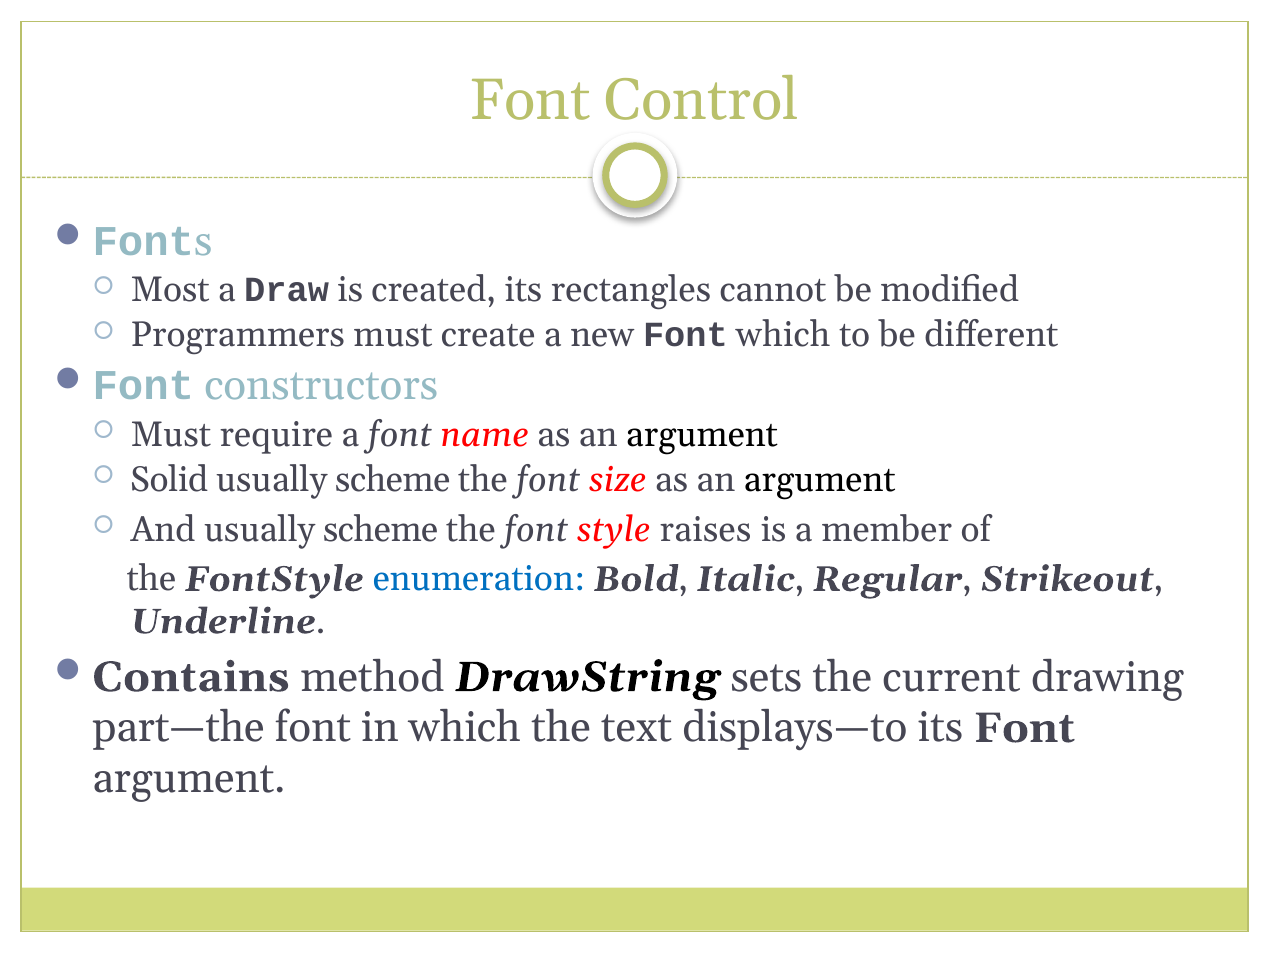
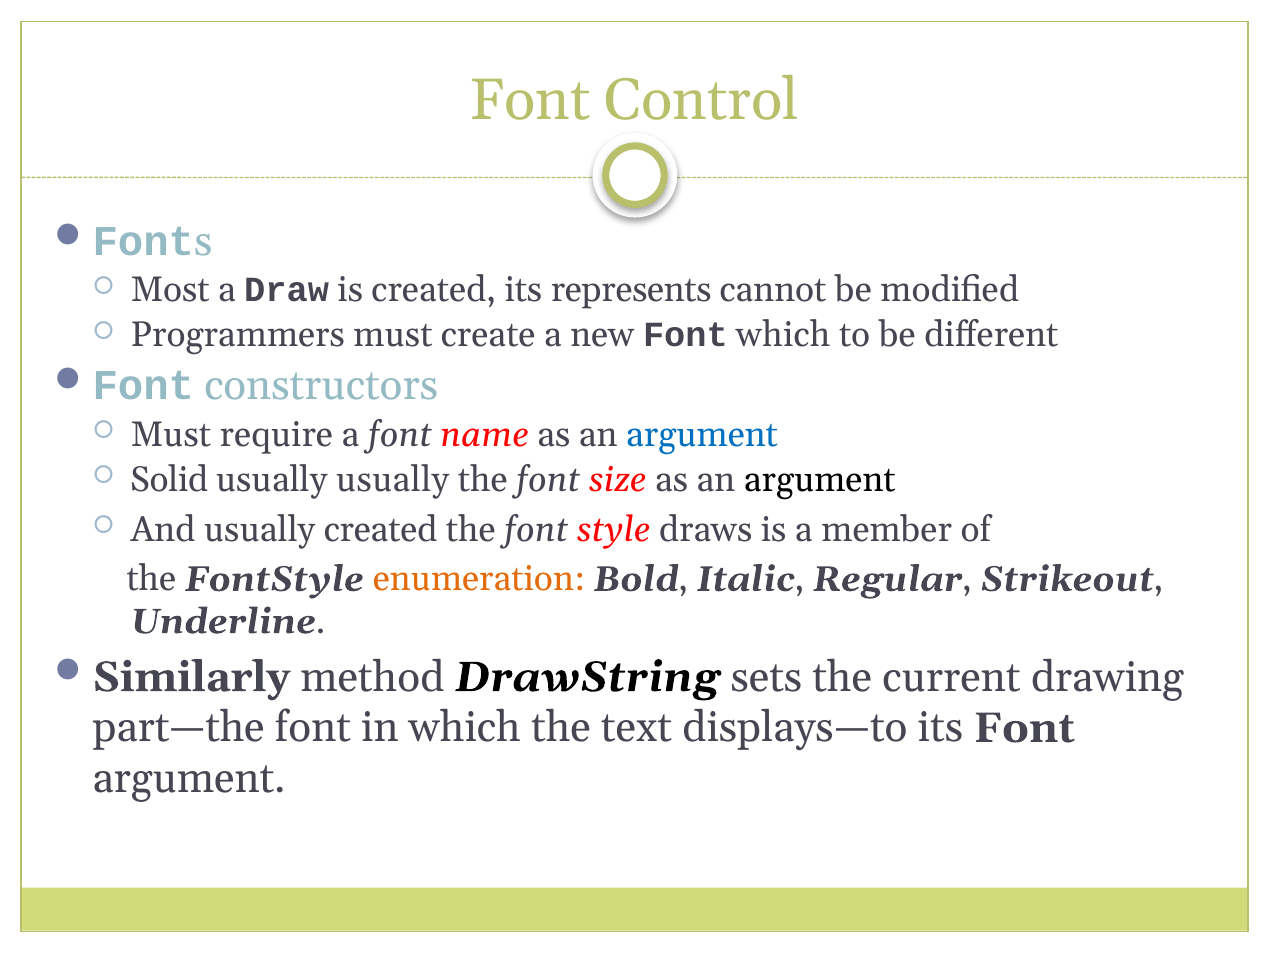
rectangles: rectangles -> represents
argument at (702, 434) colour: black -> blue
scheme at (393, 480): scheme -> usually
And usually scheme: scheme -> created
raises: raises -> draws
enumeration colour: blue -> orange
Contains: Contains -> Similarly
